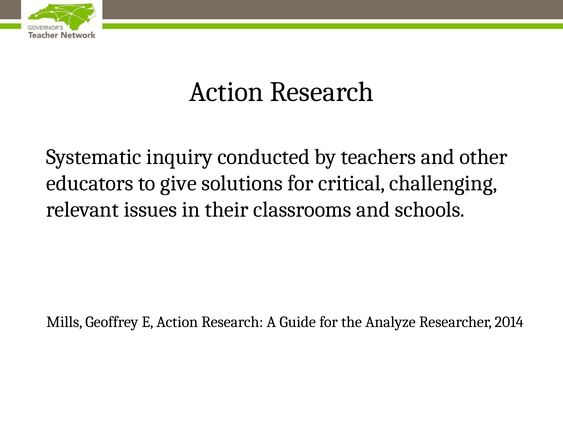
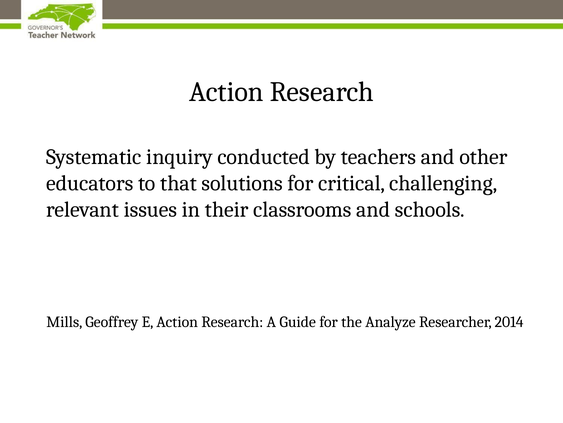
give: give -> that
